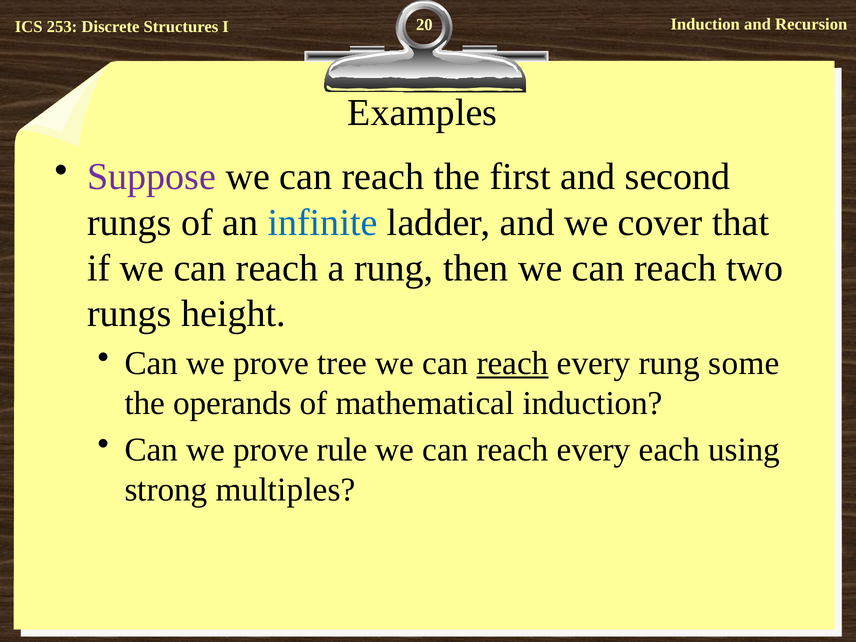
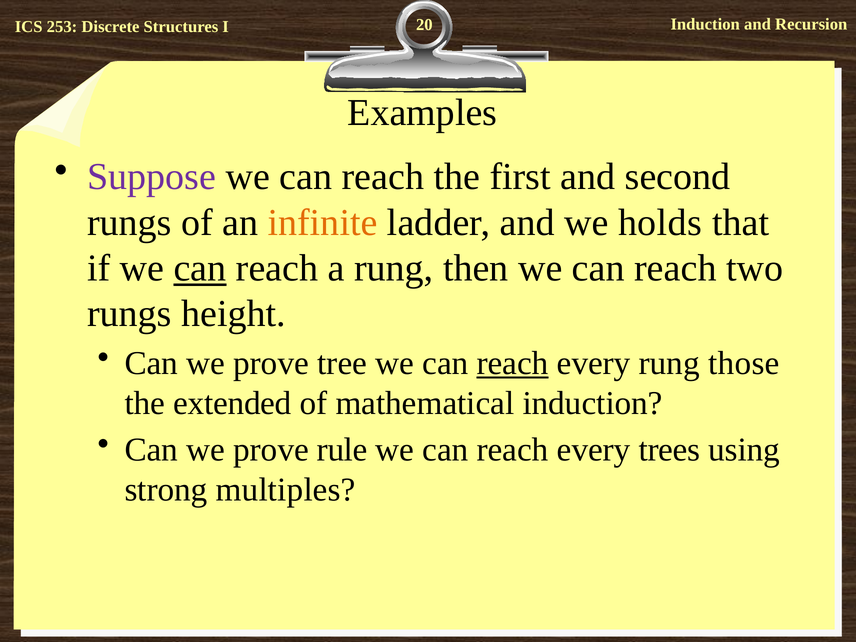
infinite colour: blue -> orange
cover: cover -> holds
can at (200, 268) underline: none -> present
some: some -> those
operands: operands -> extended
each: each -> trees
